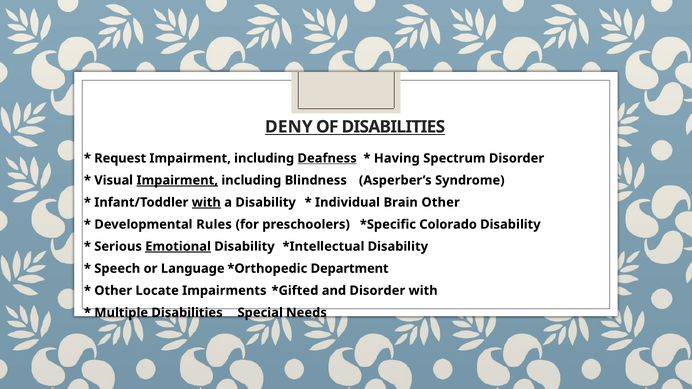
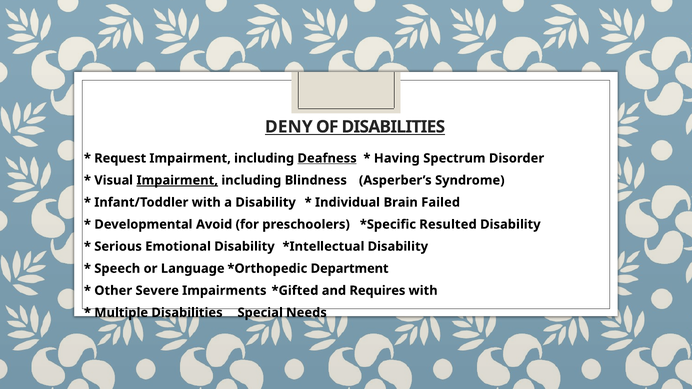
with at (206, 202) underline: present -> none
Brain Other: Other -> Failed
Rules: Rules -> Avoid
Colorado: Colorado -> Resulted
Emotional underline: present -> none
Locate: Locate -> Severe
and Disorder: Disorder -> Requires
